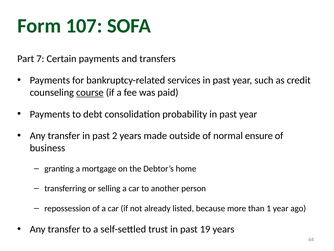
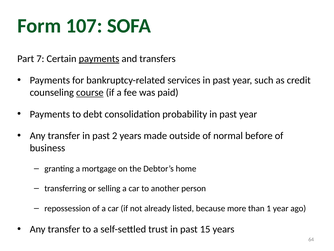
payments at (99, 59) underline: none -> present
ensure: ensure -> before
19: 19 -> 15
